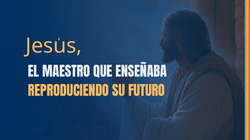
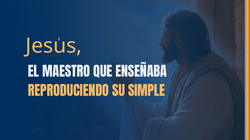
FUTURO: FUTURO -> SIMPLE
